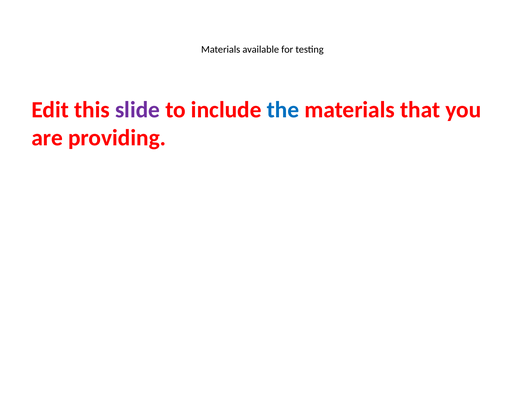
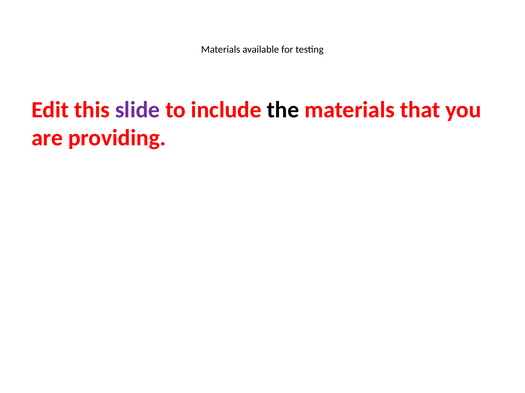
the colour: blue -> black
